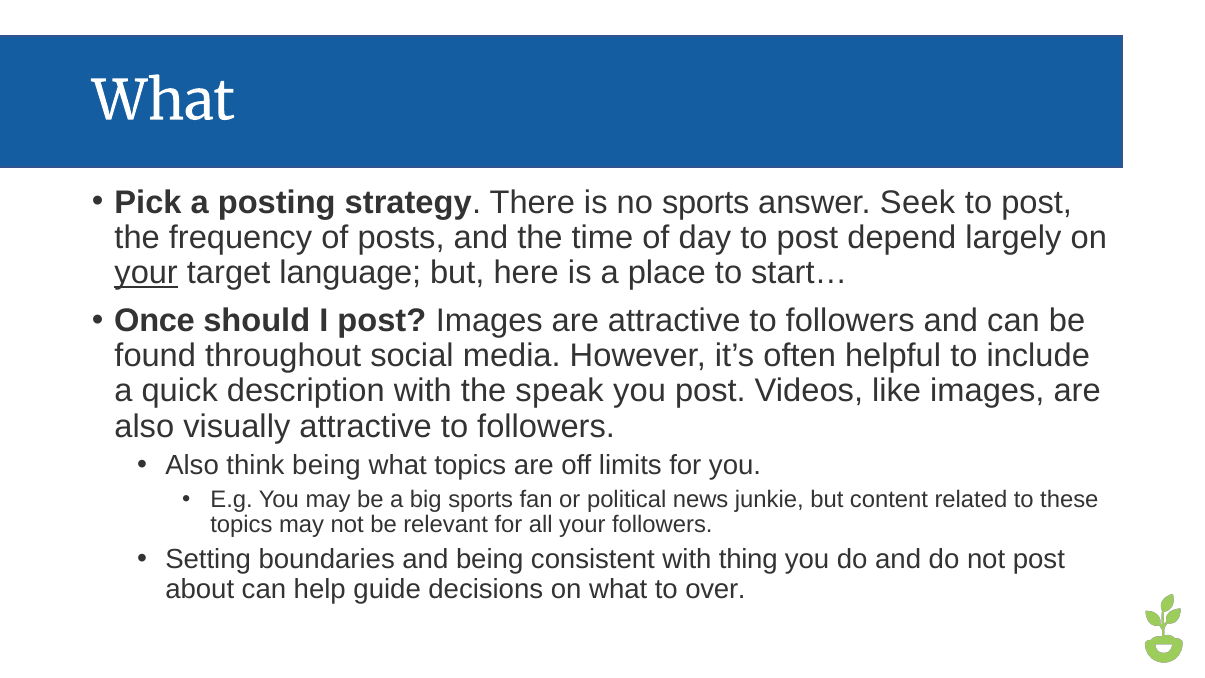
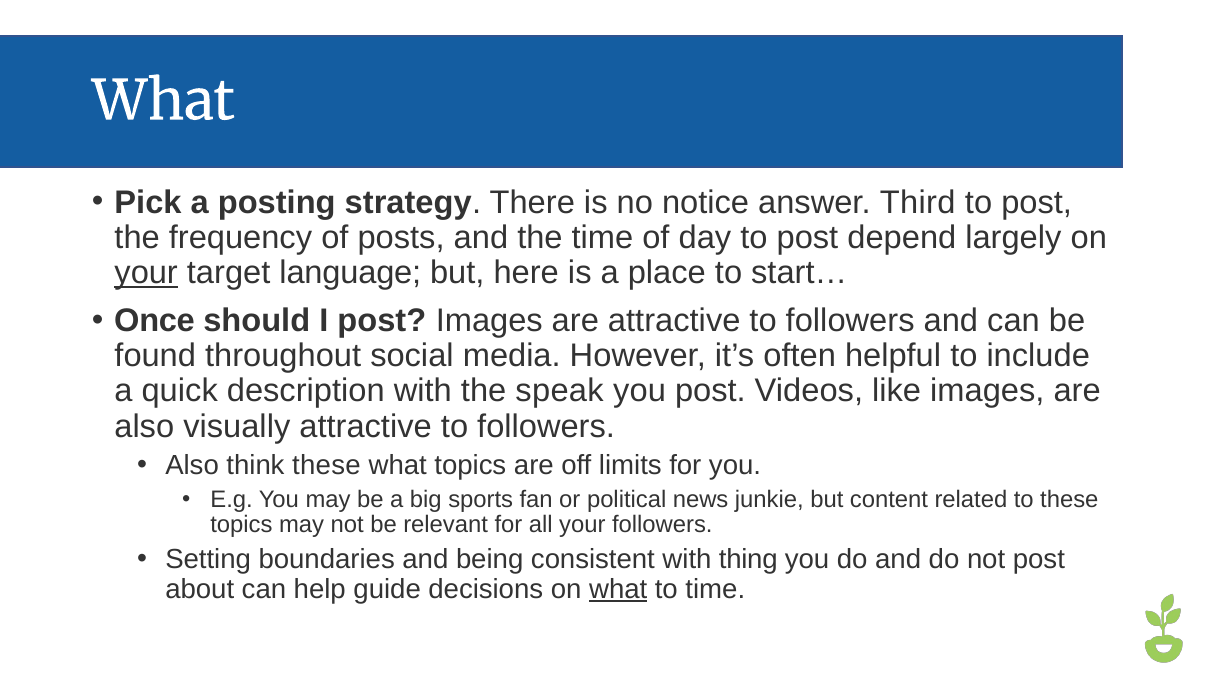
no sports: sports -> notice
Seek: Seek -> Third
think being: being -> these
what at (618, 589) underline: none -> present
to over: over -> time
